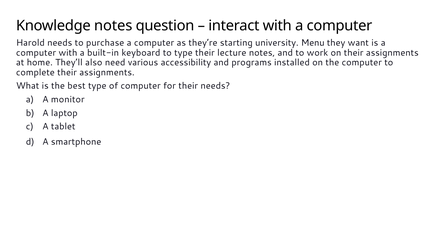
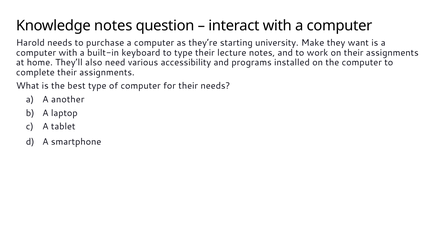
Menu: Menu -> Make
monitor: monitor -> another
